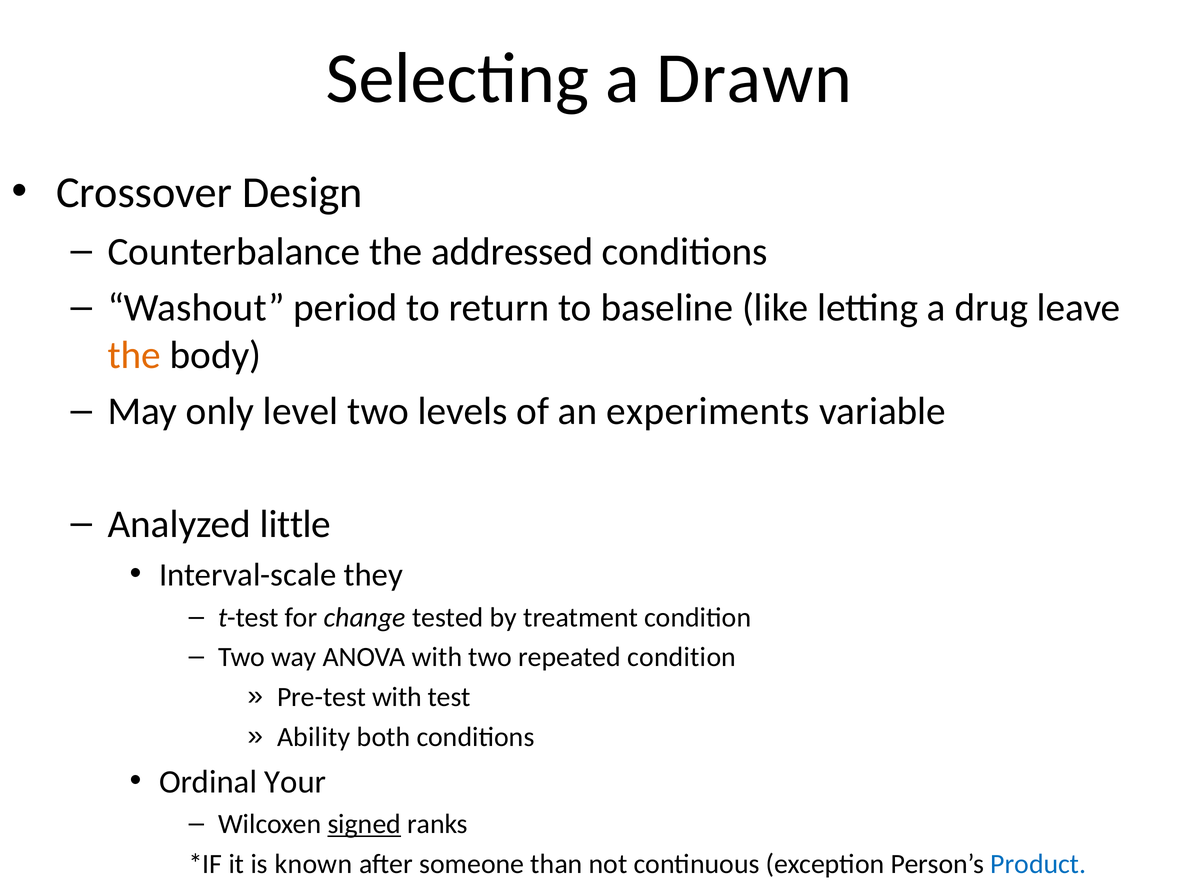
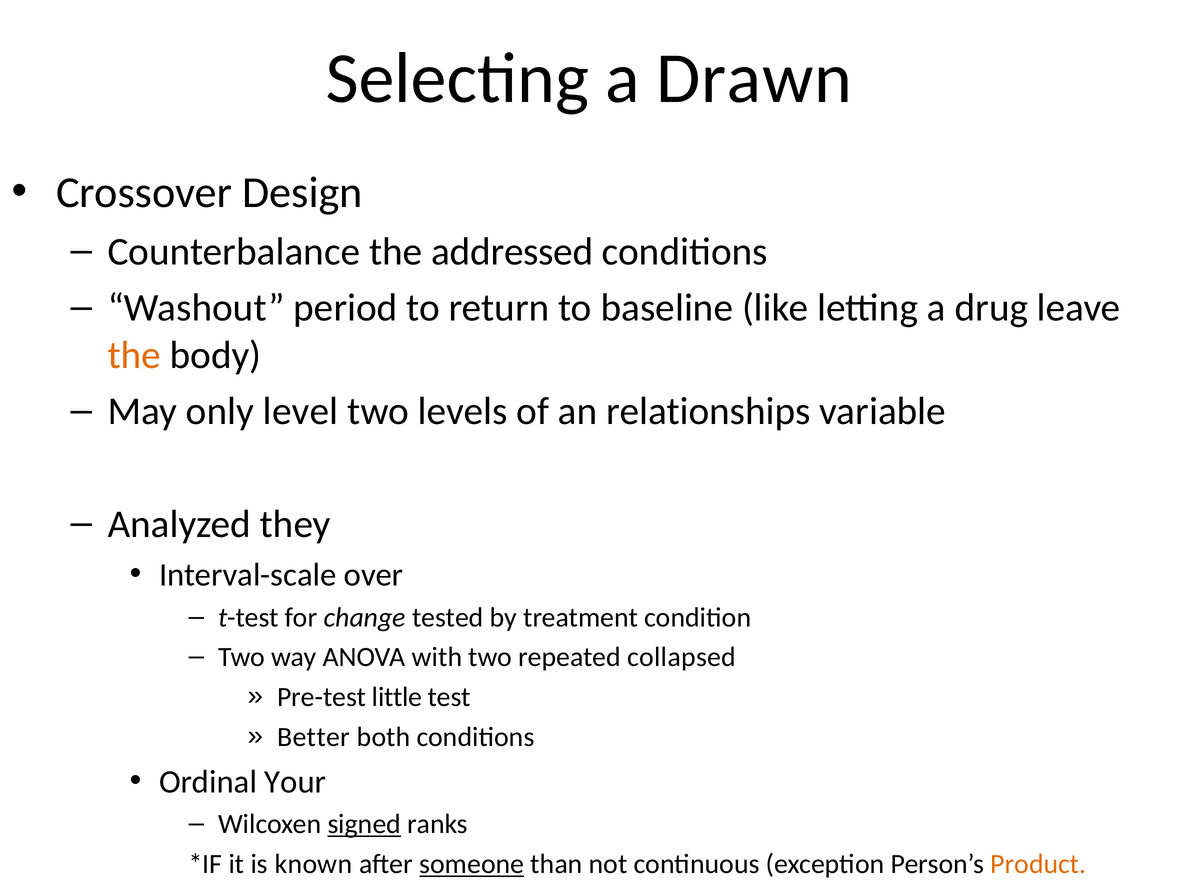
experiments: experiments -> relationships
little: little -> they
they: they -> over
repeated condition: condition -> collapsed
Pre-test with: with -> little
Ability: Ability -> Better
someone underline: none -> present
Product colour: blue -> orange
